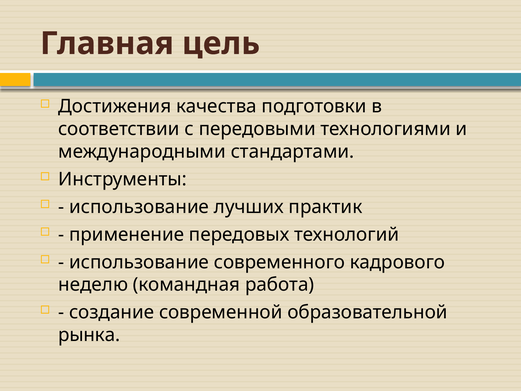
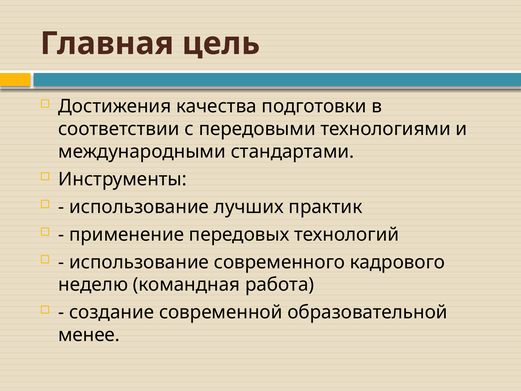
рынка: рынка -> менее
